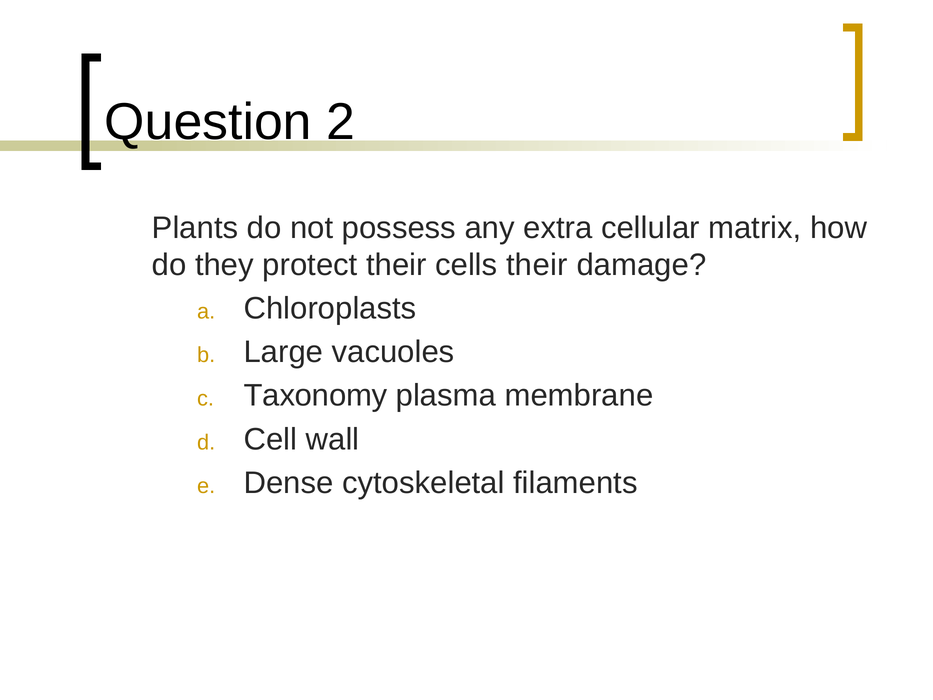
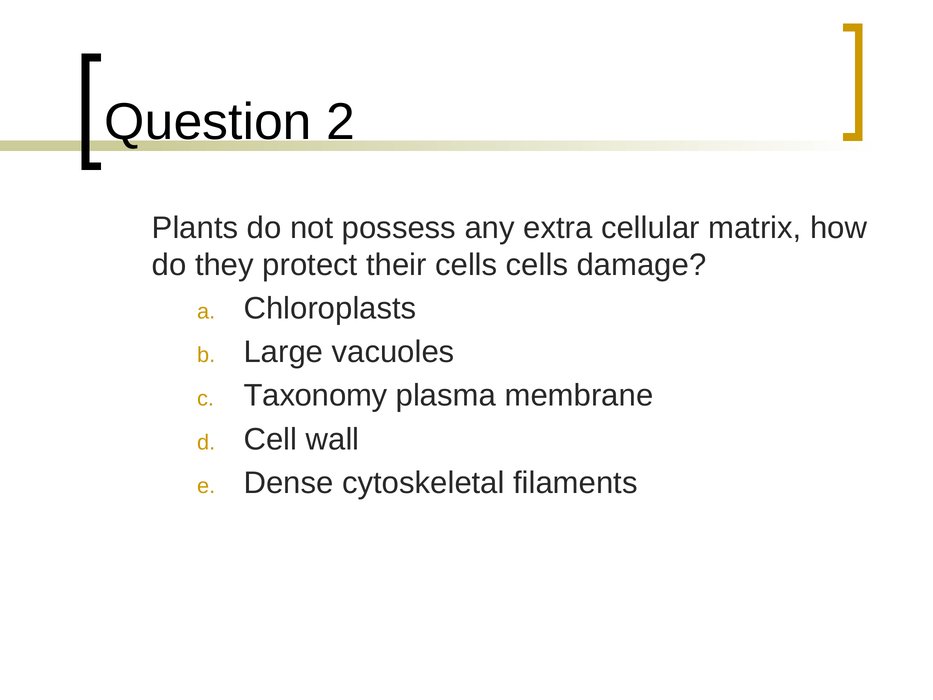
cells their: their -> cells
